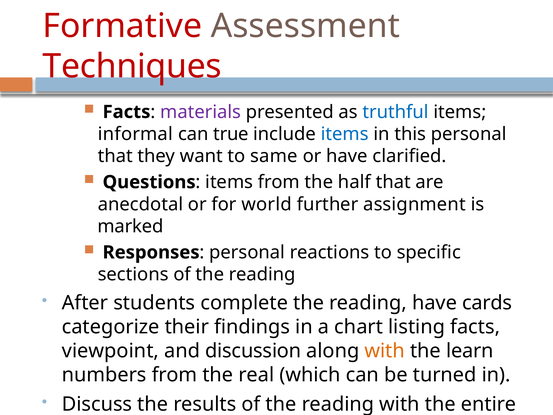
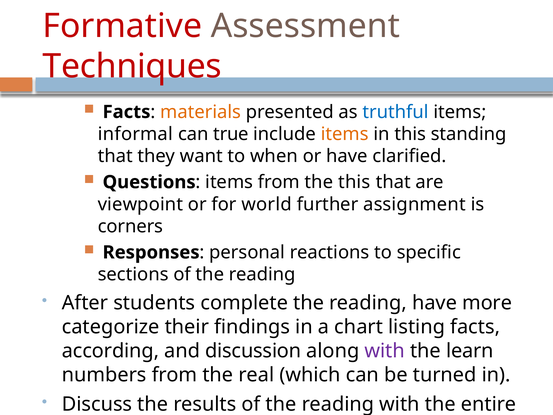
materials colour: purple -> orange
items at (345, 134) colour: blue -> orange
this personal: personal -> standing
same: same -> when
the half: half -> this
anecdotal: anecdotal -> viewpoint
marked: marked -> corners
cards: cards -> more
viewpoint: viewpoint -> according
with at (385, 351) colour: orange -> purple
